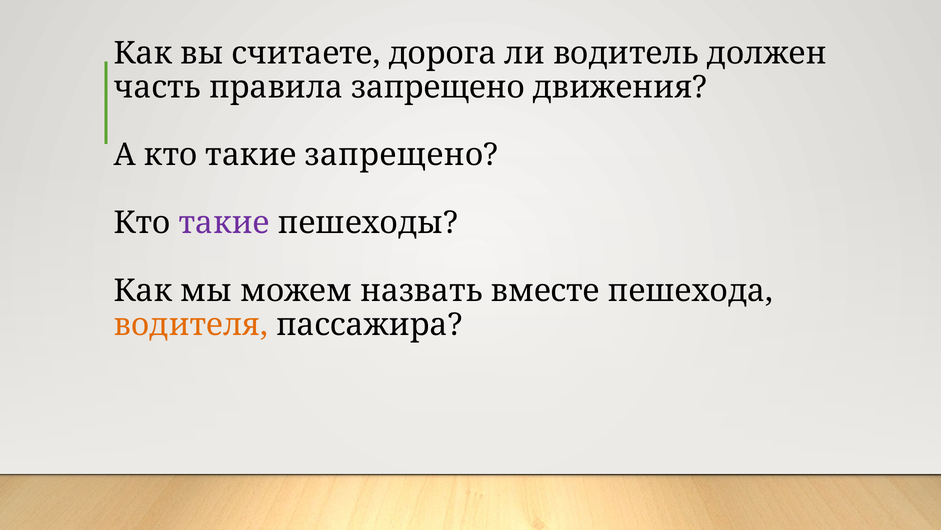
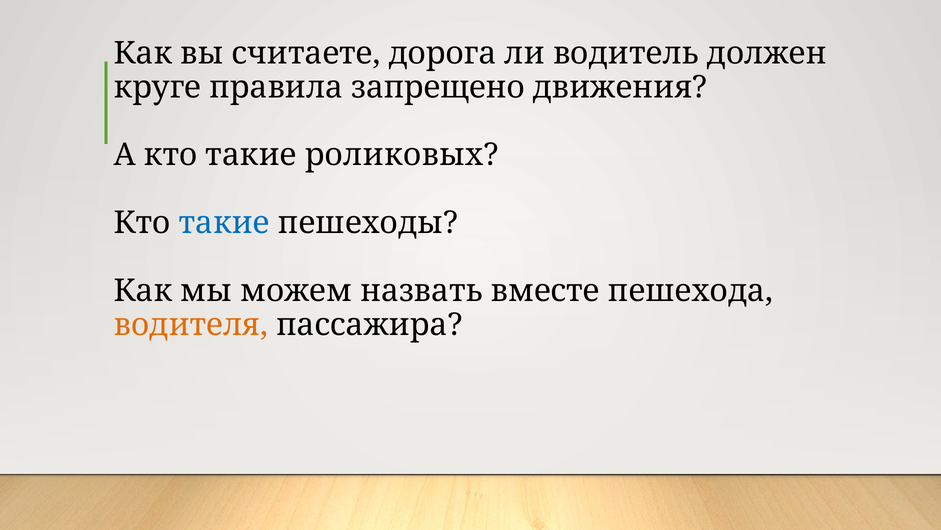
часть: часть -> круге
такие запрещено: запрещено -> роликовых
такие at (224, 223) colour: purple -> blue
